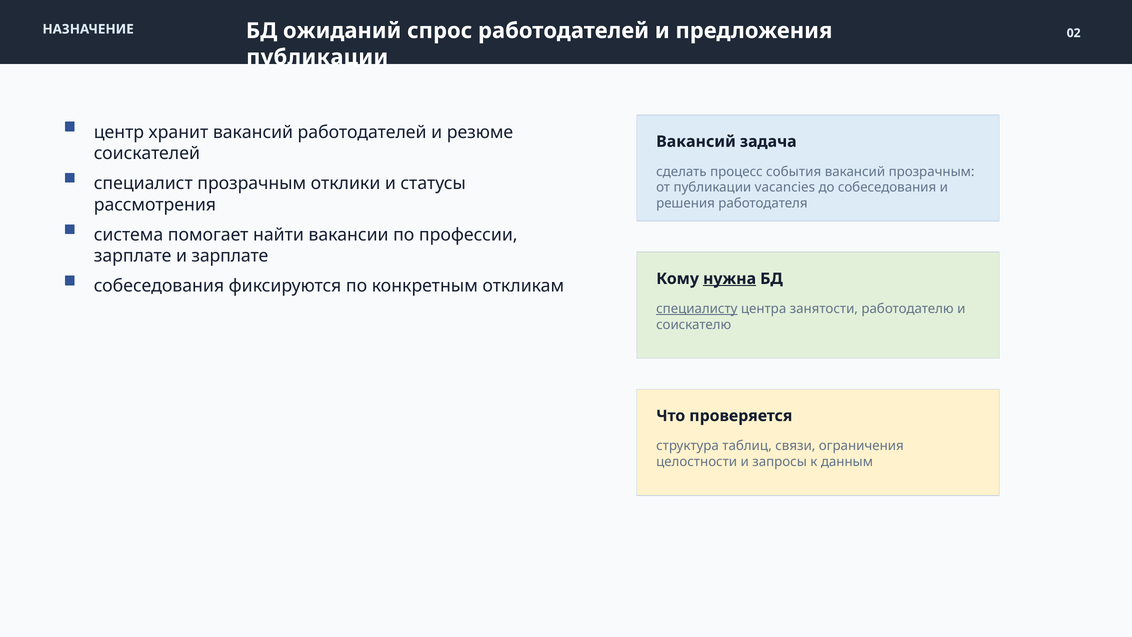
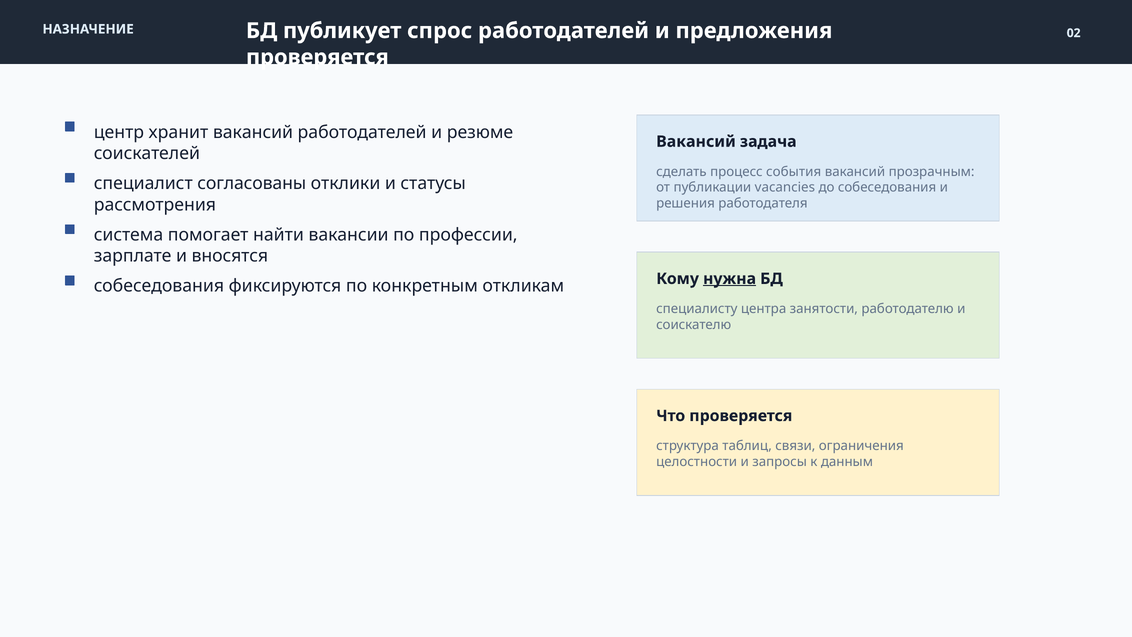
ожиданий: ожиданий -> публикует
публикации at (317, 57): публикации -> проверяется
специалист прозрачным: прозрачным -> согласованы
и зарплате: зарплате -> вносятся
специалисту underline: present -> none
